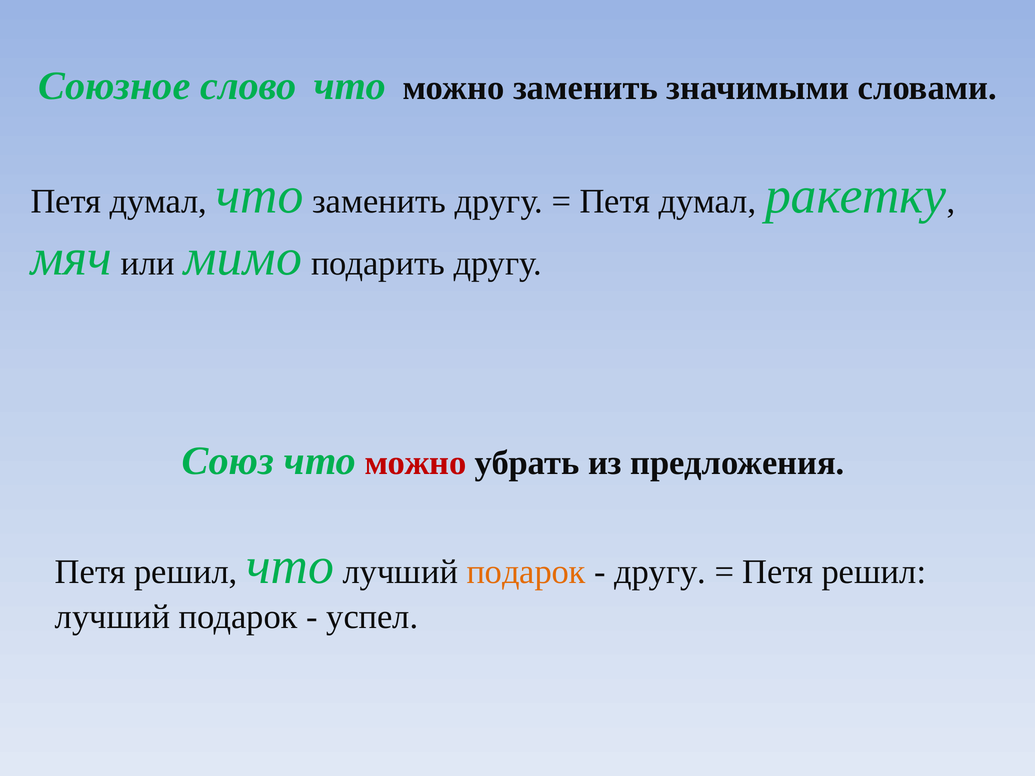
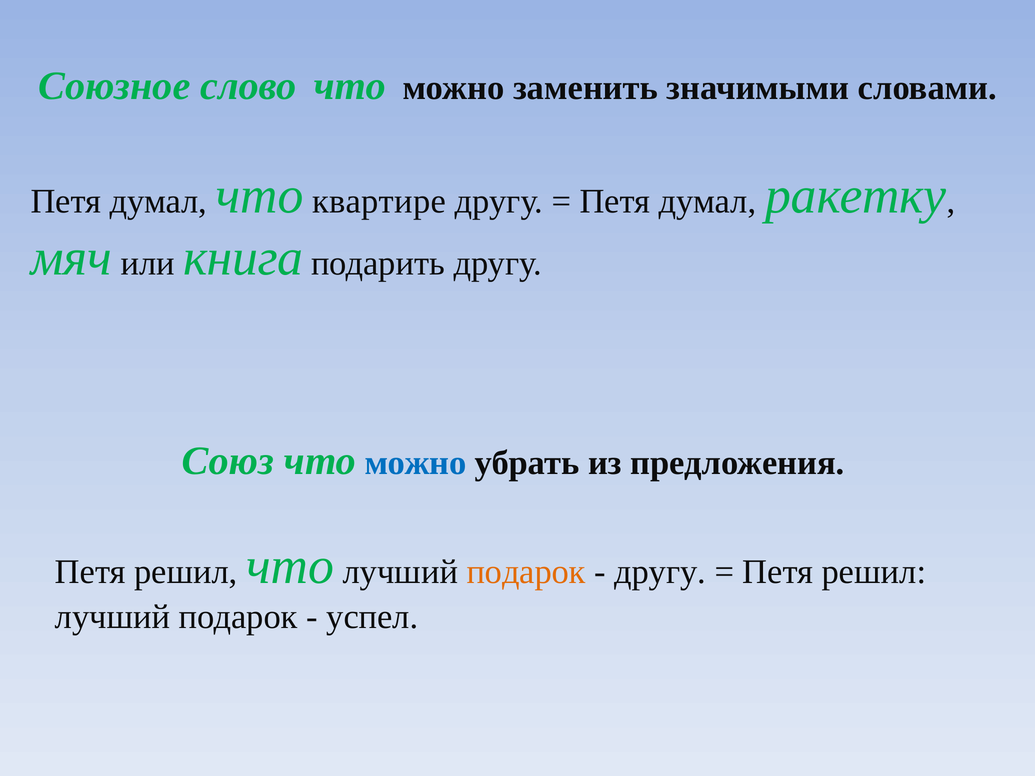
что заменить: заменить -> квартире
мимо: мимо -> книга
можно at (415, 463) colour: red -> blue
